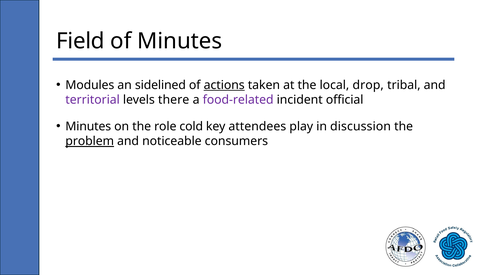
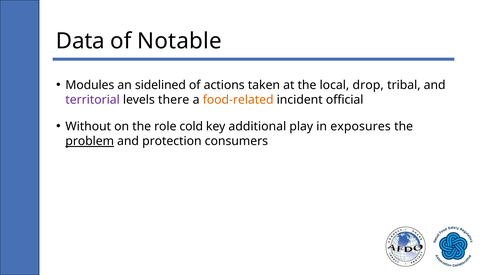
Field: Field -> Data
of Minutes: Minutes -> Notable
actions underline: present -> none
food-related colour: purple -> orange
Minutes at (88, 126): Minutes -> Without
attendees: attendees -> additional
discussion: discussion -> exposures
noticeable: noticeable -> protection
